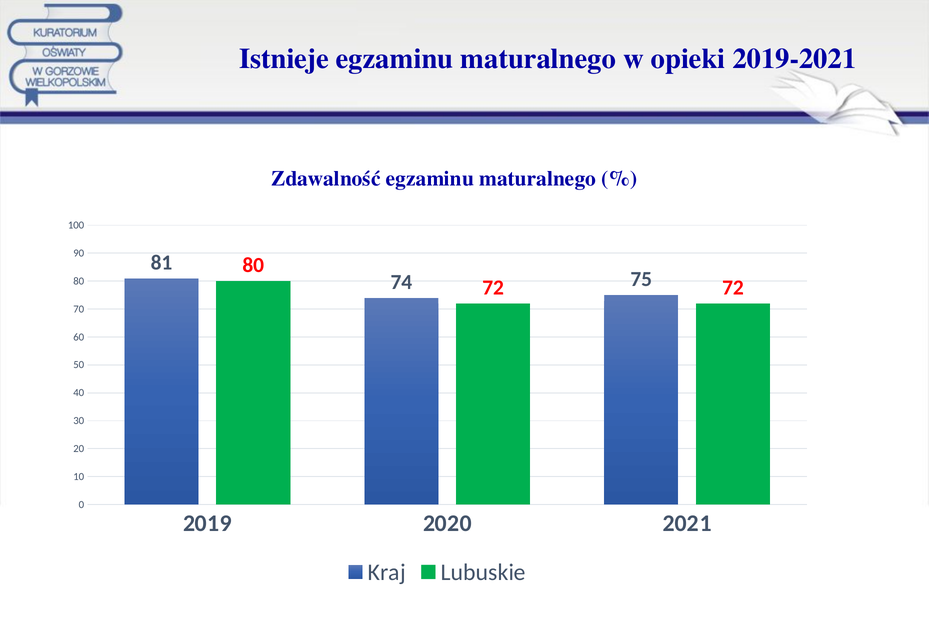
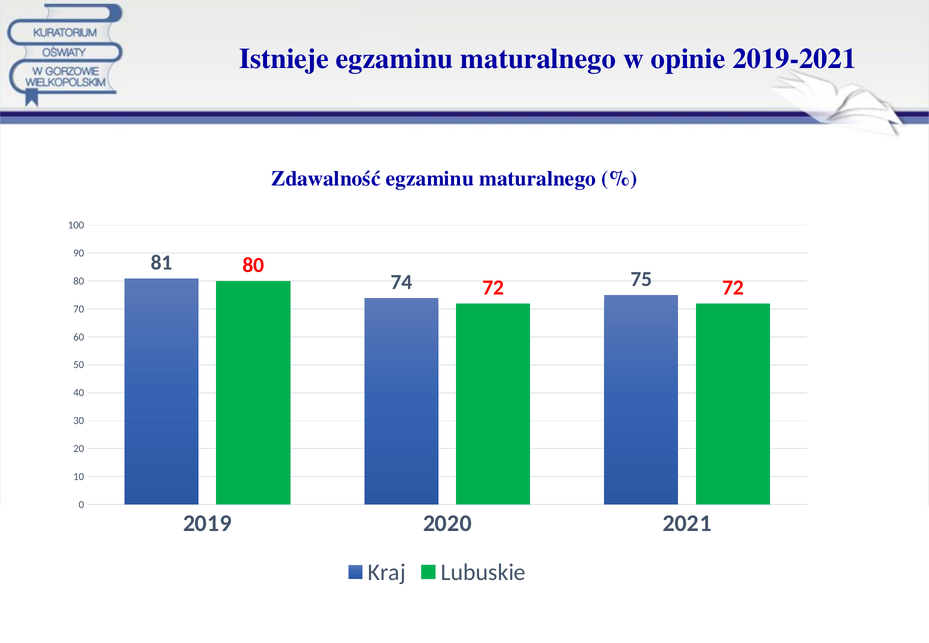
opieki: opieki -> opinie
